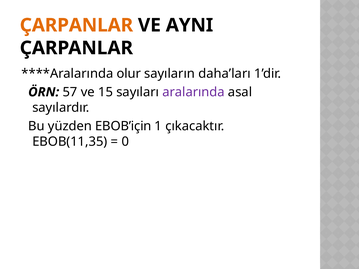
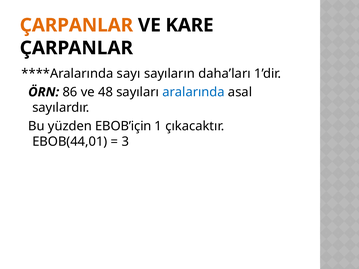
AYNI: AYNI -> KARE
olur: olur -> sayı
57: 57 -> 86
15: 15 -> 48
aralarında colour: purple -> blue
EBOB(11,35: EBOB(11,35 -> EBOB(44,01
0: 0 -> 3
